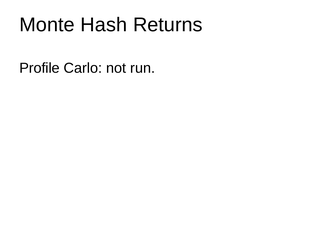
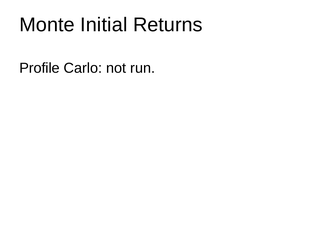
Hash: Hash -> Initial
